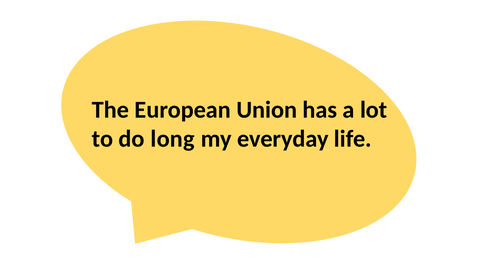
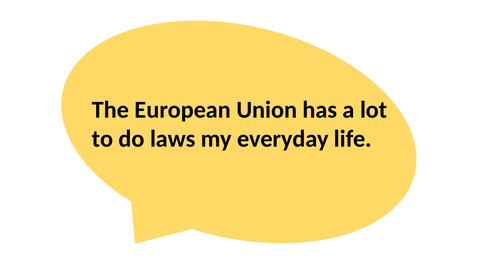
long: long -> laws
